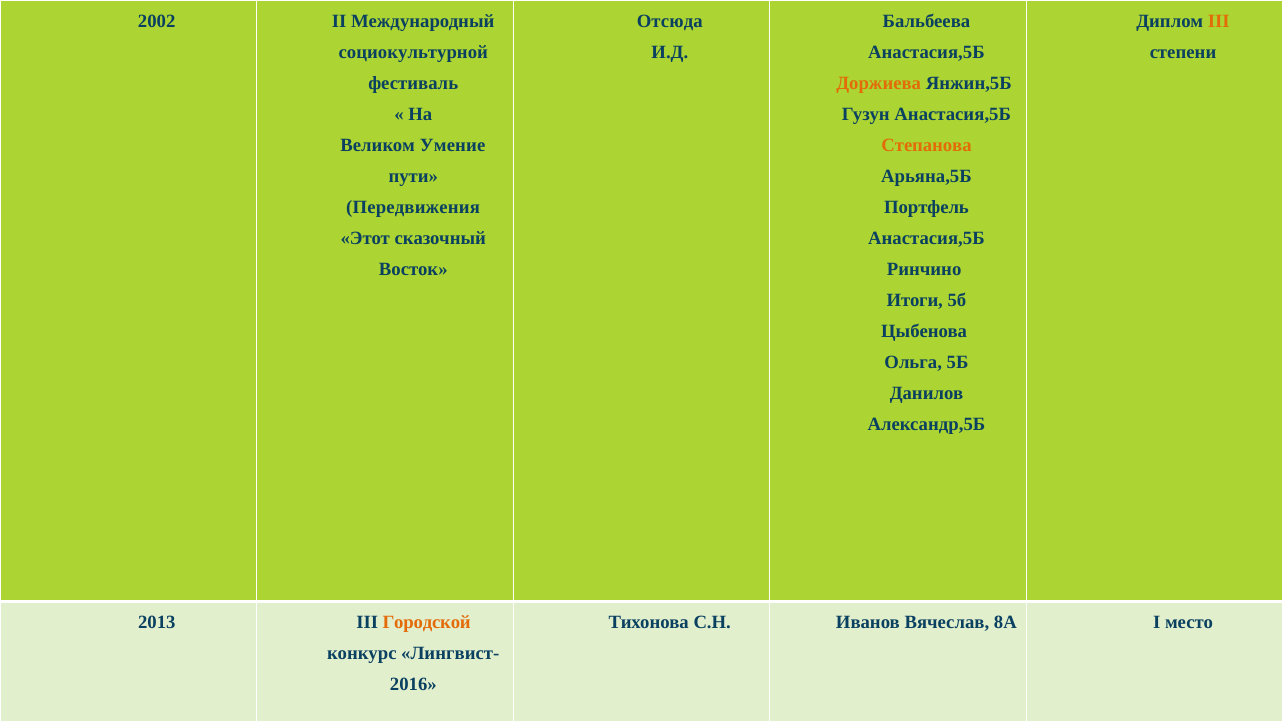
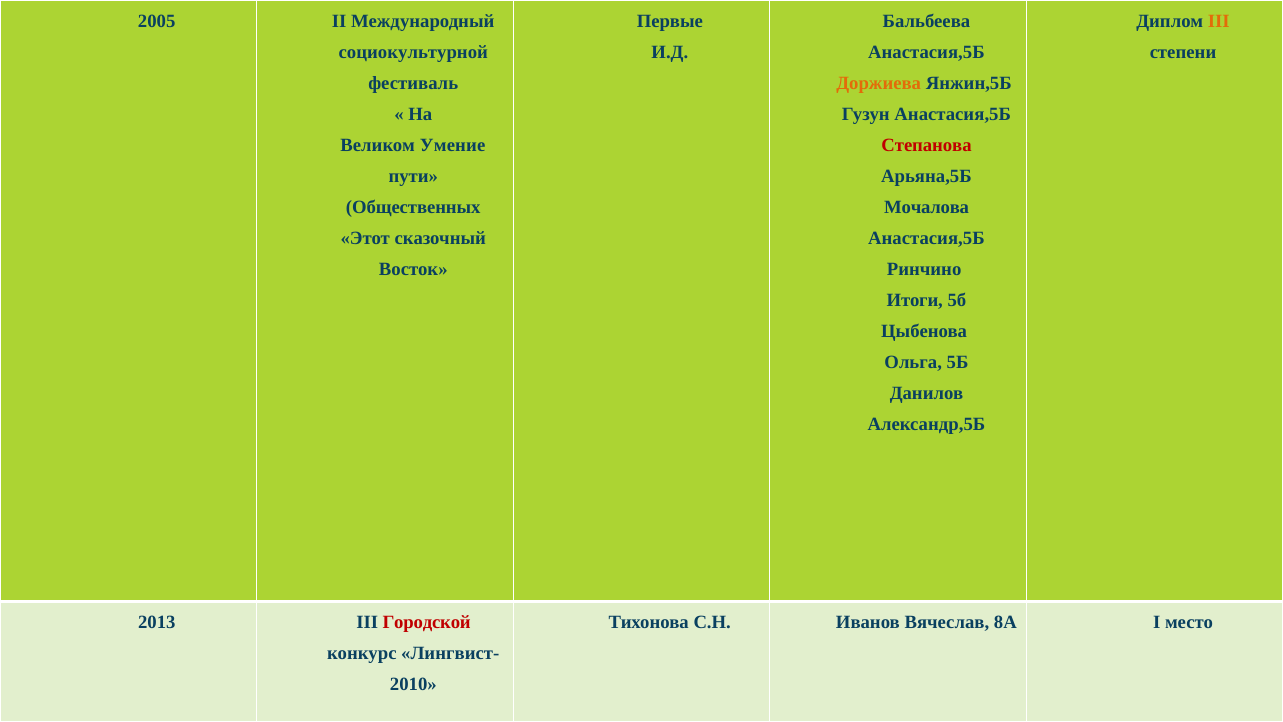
2002: 2002 -> 2005
Отсюда: Отсюда -> Первые
Степанова colour: orange -> red
Передвижения: Передвижения -> Общественных
Портфель: Портфель -> Мочалова
Городской colour: orange -> red
2016: 2016 -> 2010
